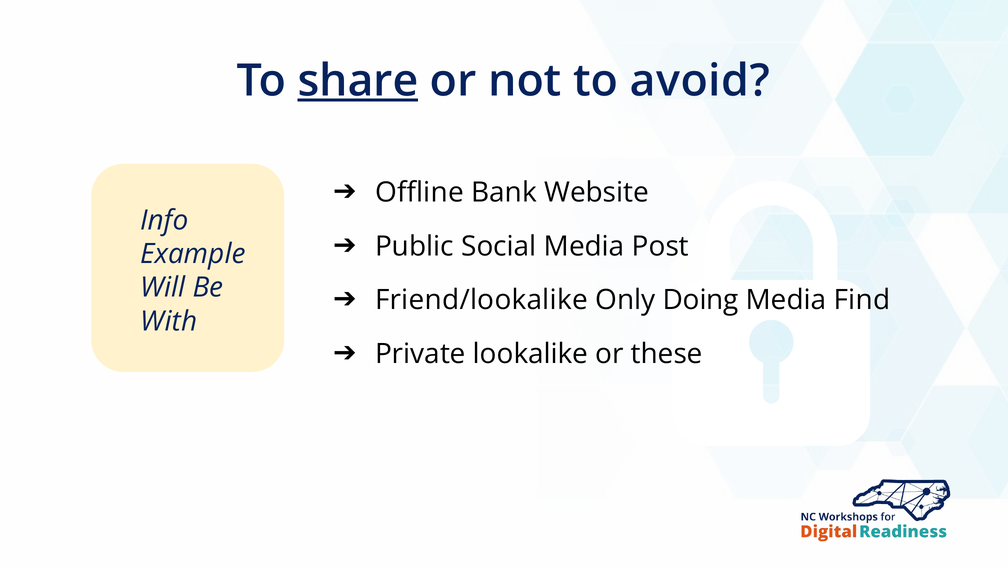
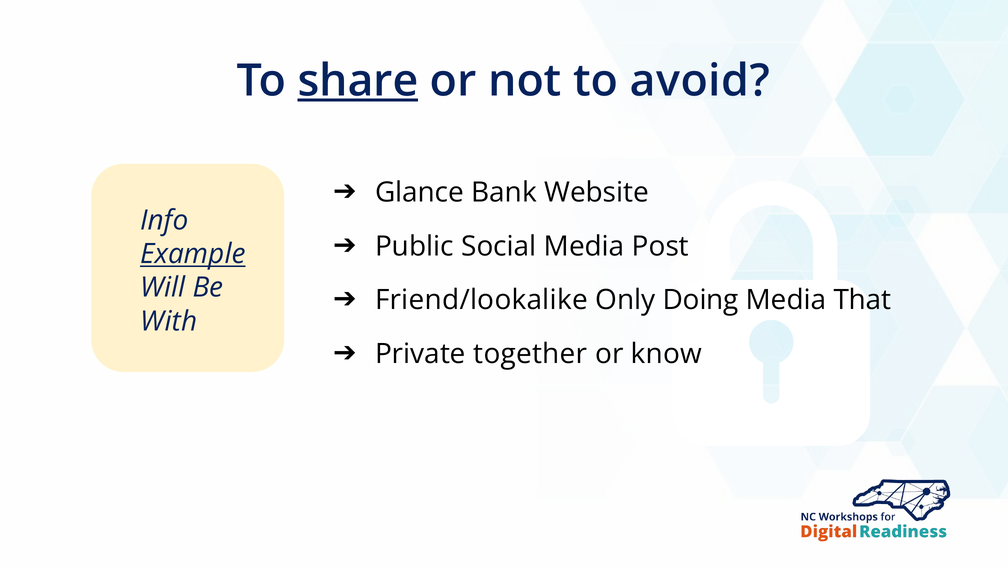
Offline: Offline -> Glance
Example underline: none -> present
Find: Find -> That
lookalike: lookalike -> together
these: these -> know
